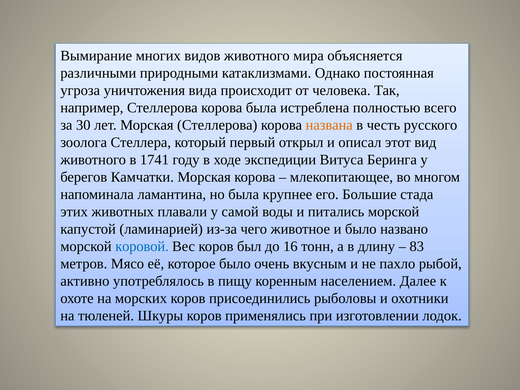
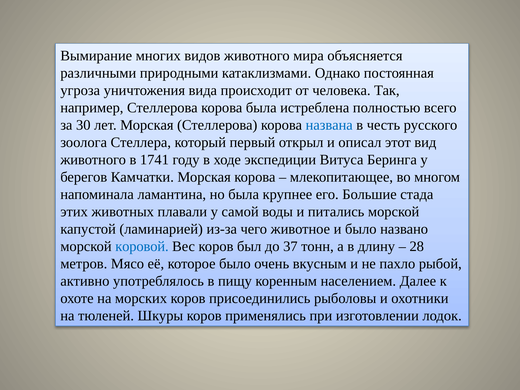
названа colour: orange -> blue
16: 16 -> 37
83: 83 -> 28
